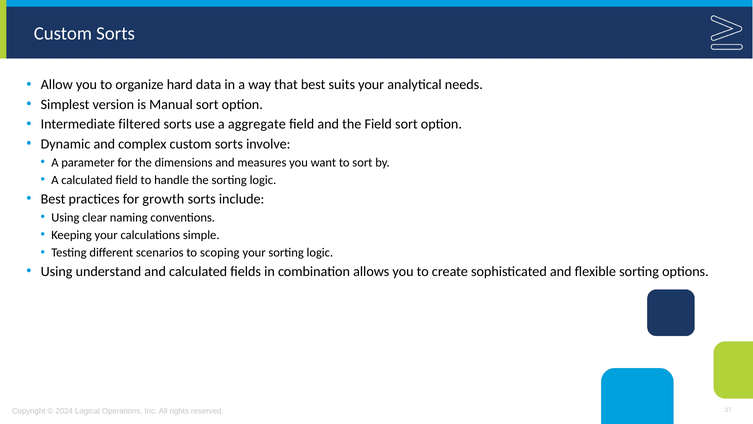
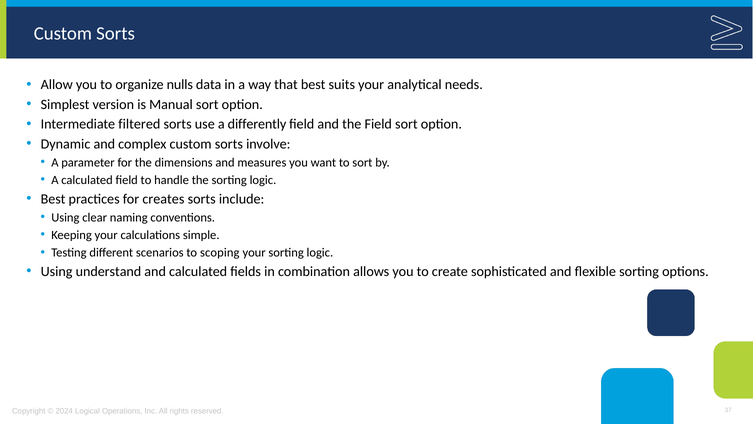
hard: hard -> nulls
aggregate: aggregate -> differently
growth: growth -> creates
